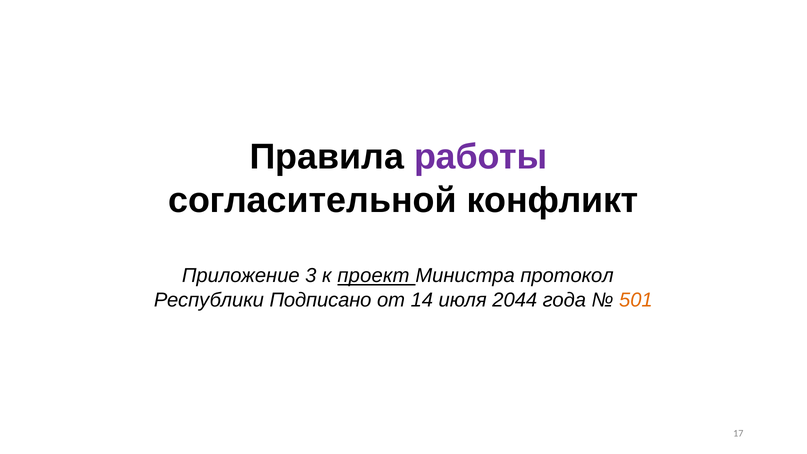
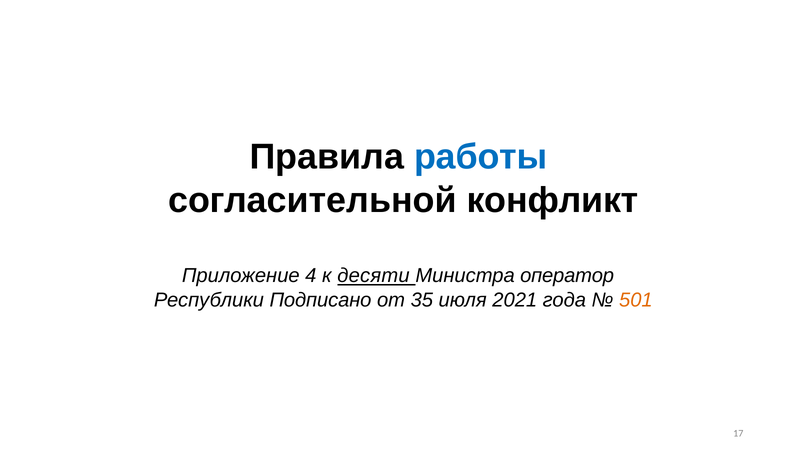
работы colour: purple -> blue
3: 3 -> 4
проект: проект -> десяти
протокол: протокол -> оператор
14: 14 -> 35
2044: 2044 -> 2021
